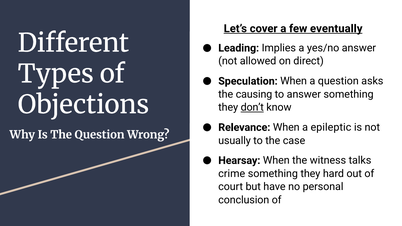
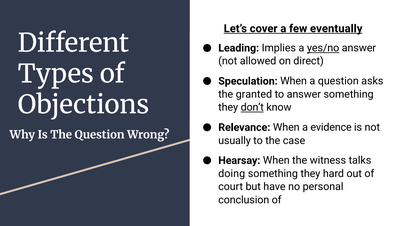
yes/no underline: none -> present
causing: causing -> granted
epileptic: epileptic -> evidence
crime: crime -> doing
